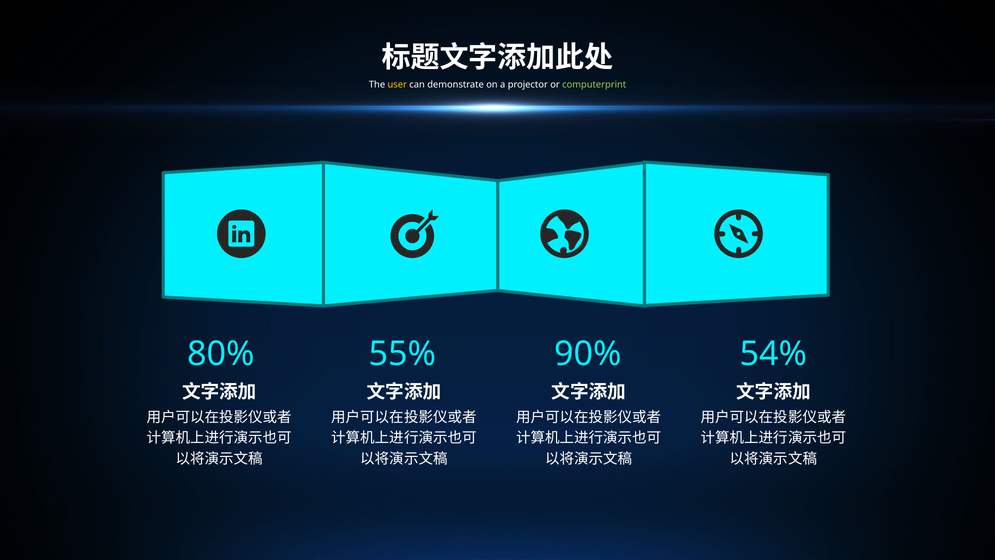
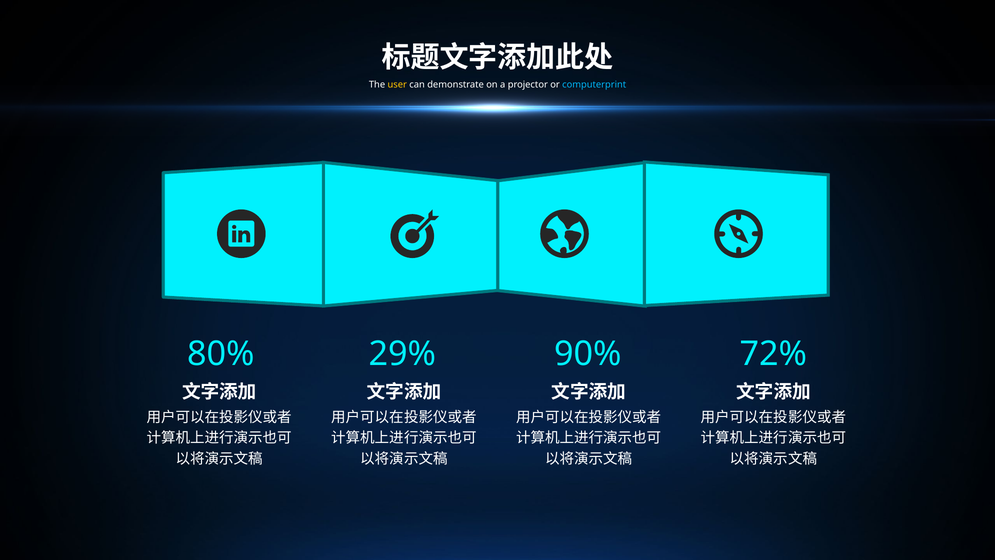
computerprint colour: light green -> light blue
55%: 55% -> 29%
54%: 54% -> 72%
